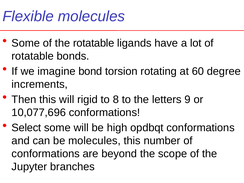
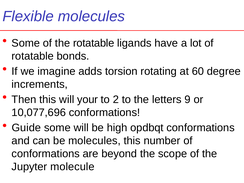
bond: bond -> adds
rigid: rigid -> your
8: 8 -> 2
Select: Select -> Guide
branches: branches -> molecule
